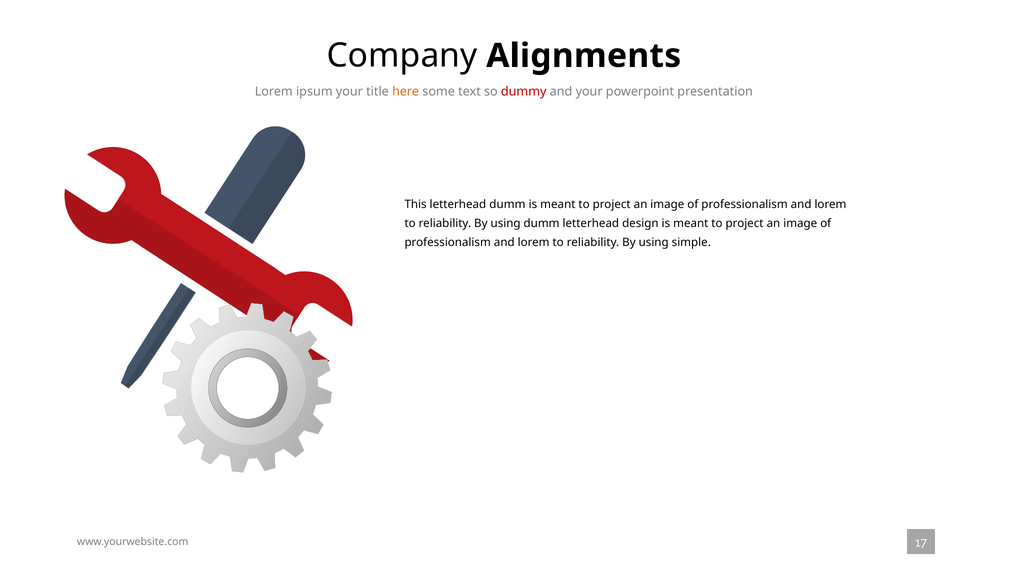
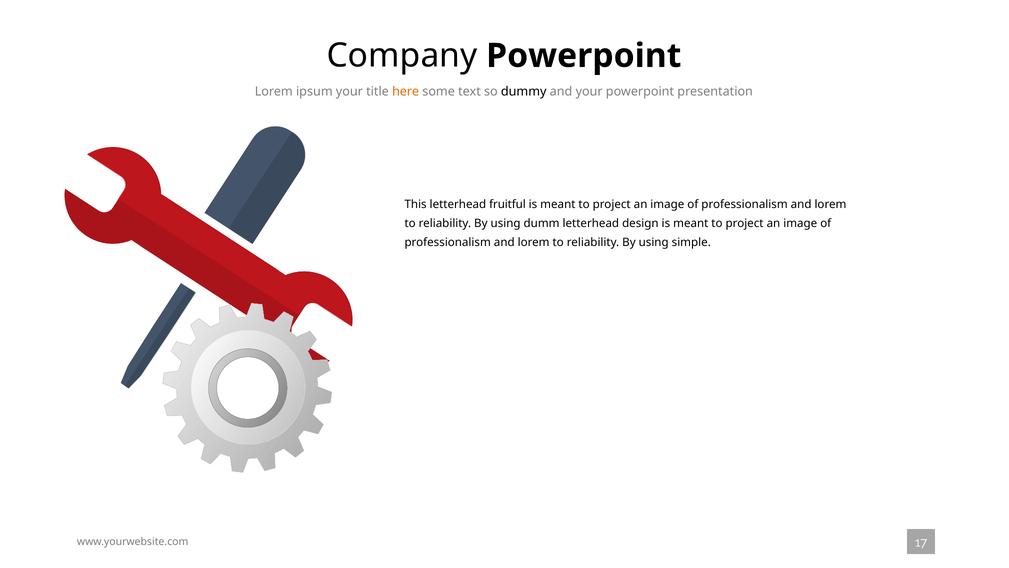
Company Alignments: Alignments -> Powerpoint
dummy colour: red -> black
letterhead dumm: dumm -> fruitful
